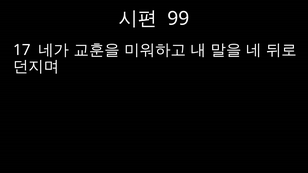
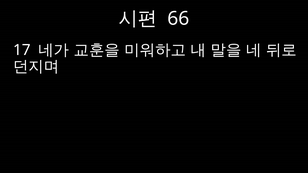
99: 99 -> 66
